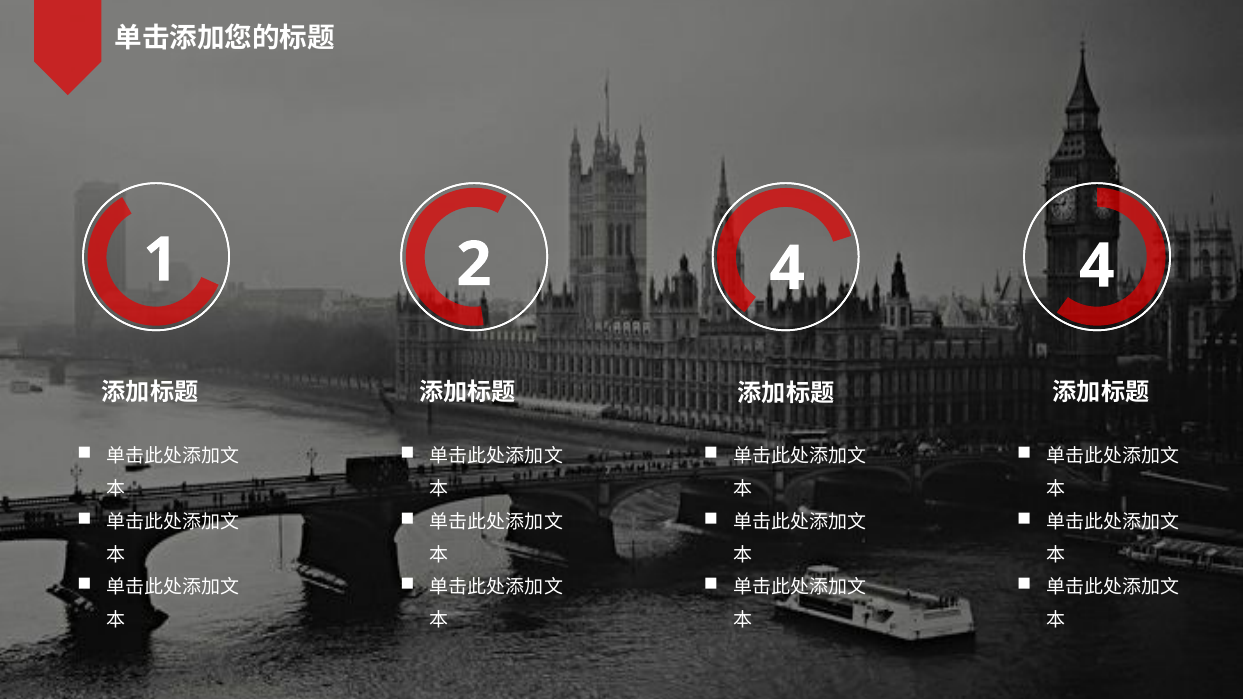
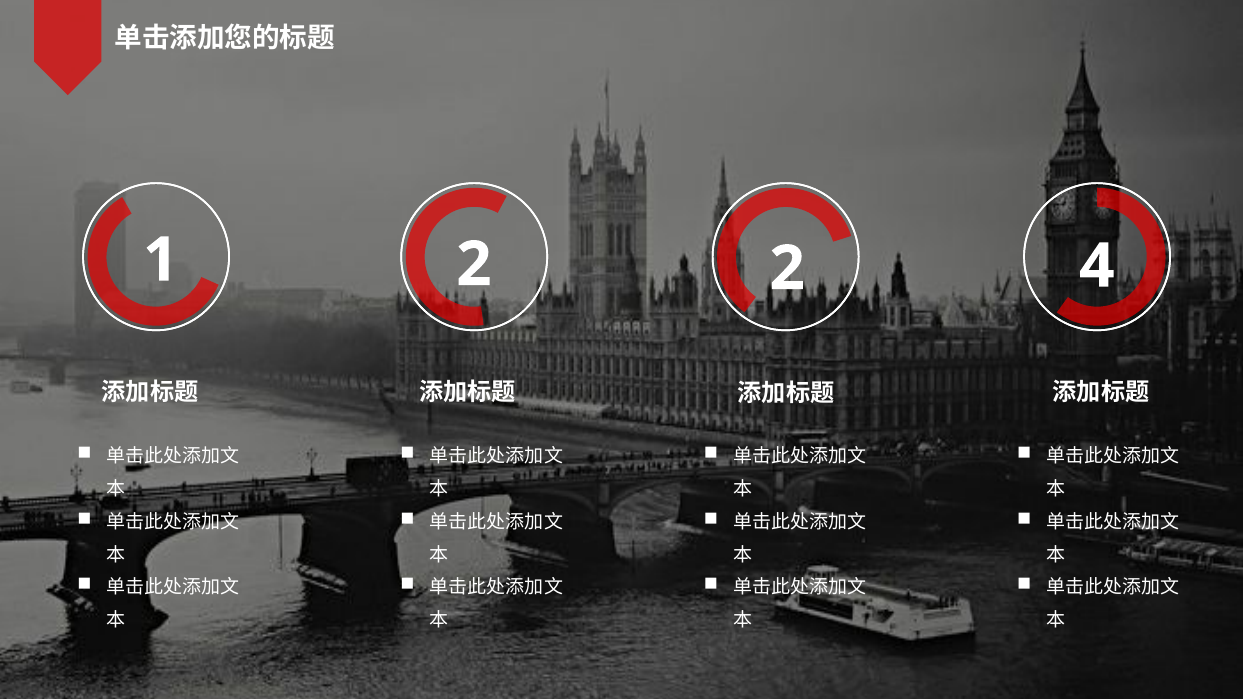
2 4: 4 -> 2
